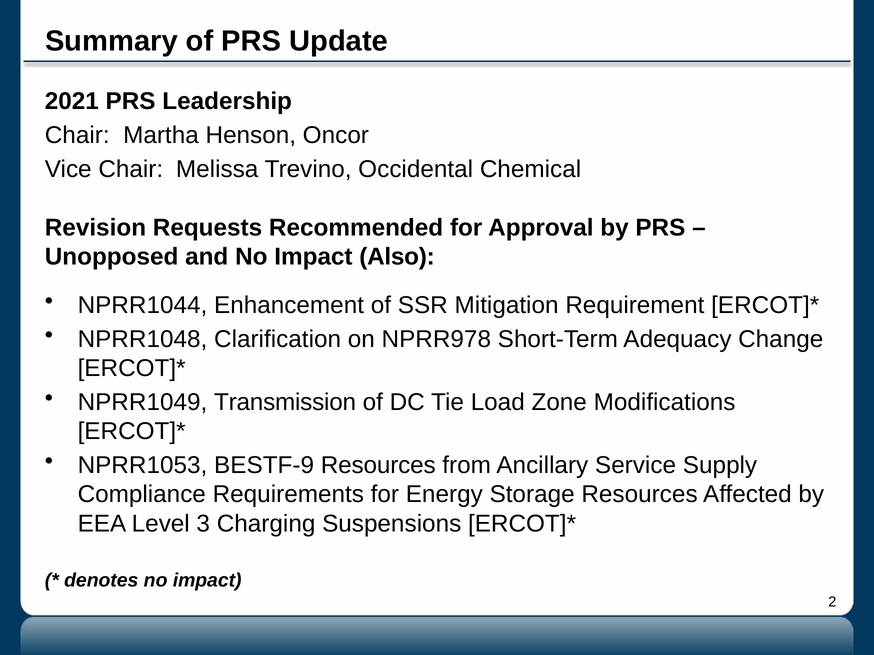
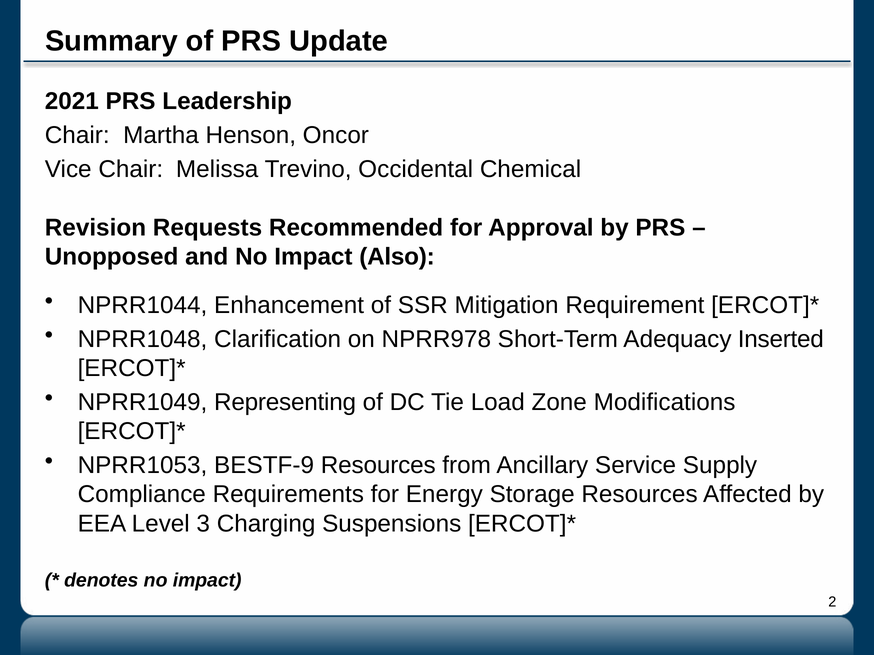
Change: Change -> Inserted
Transmission: Transmission -> Representing
